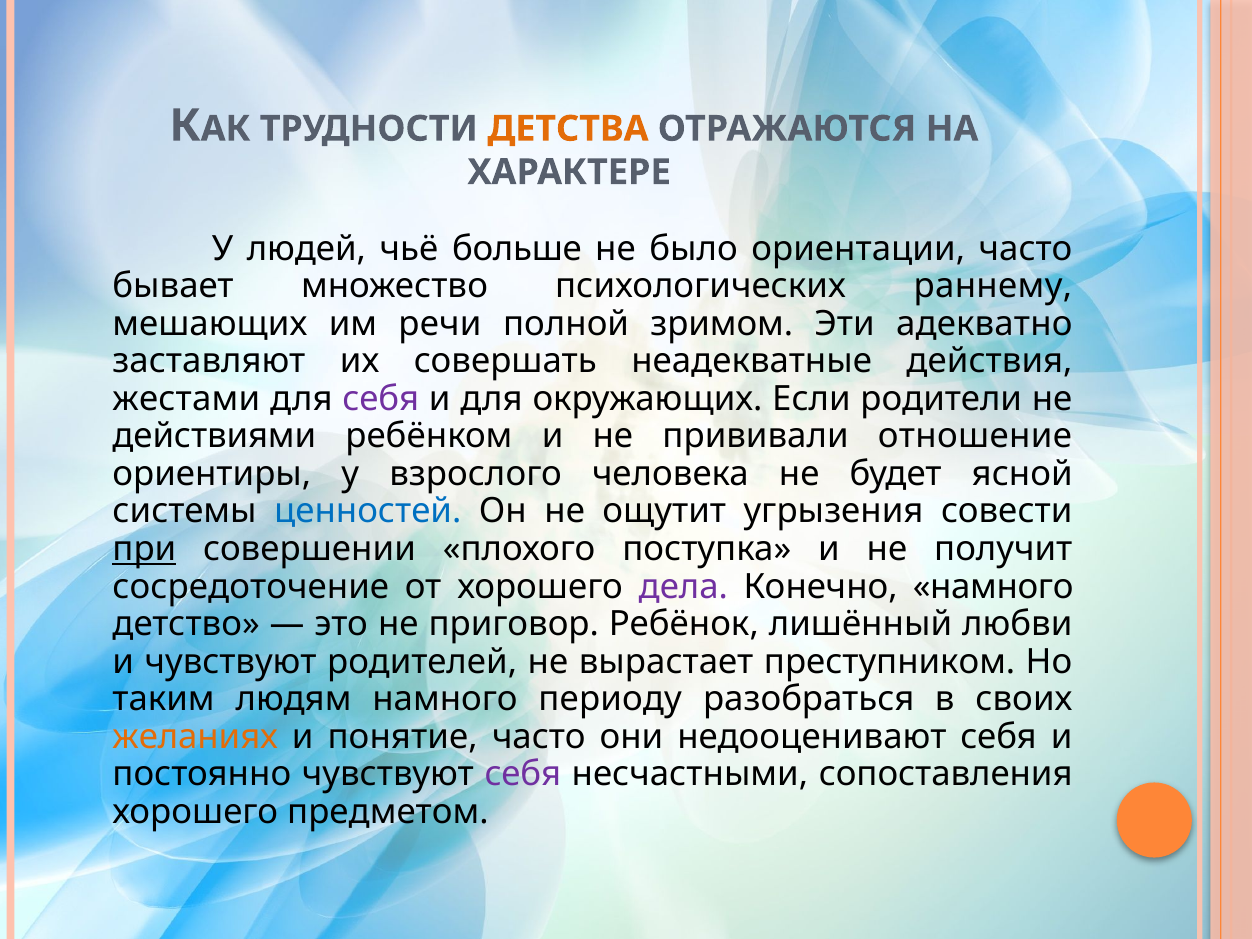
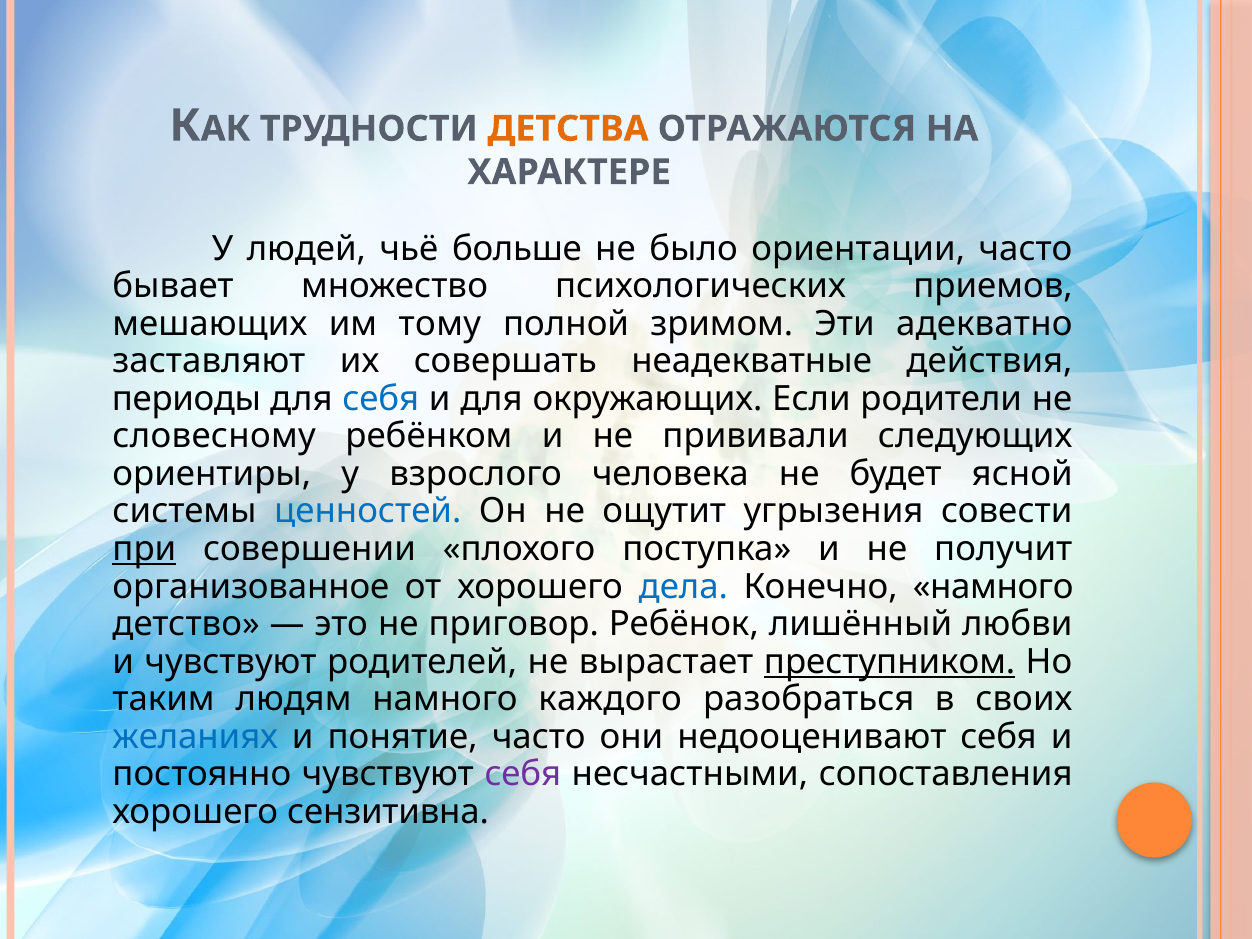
раннему: раннему -> приемов
речи: речи -> тому
жестами: жестами -> периоды
себя at (381, 399) colour: purple -> blue
действиями: действиями -> словесному
отношение: отношение -> следующих
сосредоточение: сосредоточение -> организованное
дела colour: purple -> blue
преступником underline: none -> present
периоду: периоду -> каждого
желаниях colour: orange -> blue
предметом: предметом -> сензитивна
